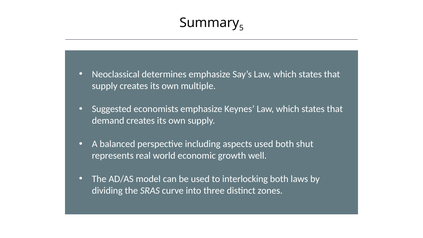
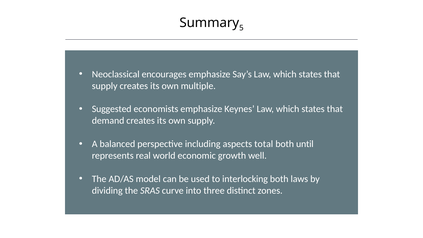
determines: determines -> encourages
aspects used: used -> total
shut: shut -> until
